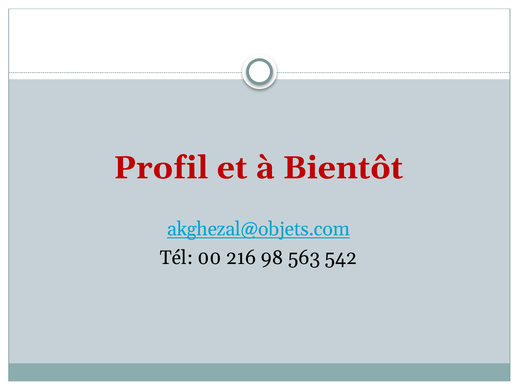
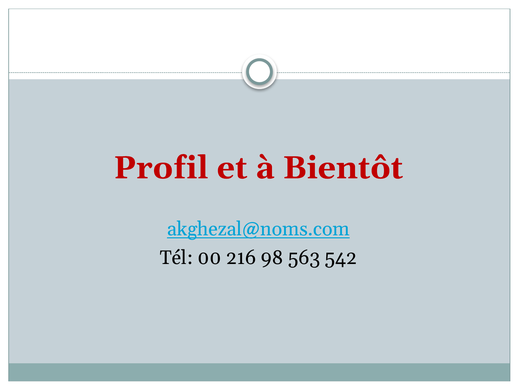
akghezal@objets.com: akghezal@objets.com -> akghezal@noms.com
